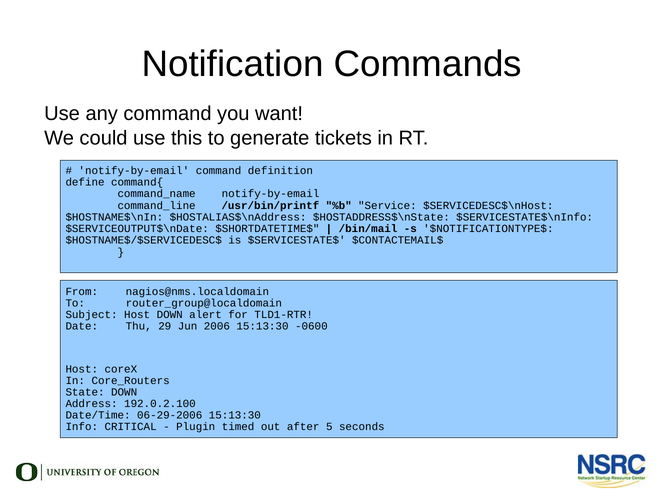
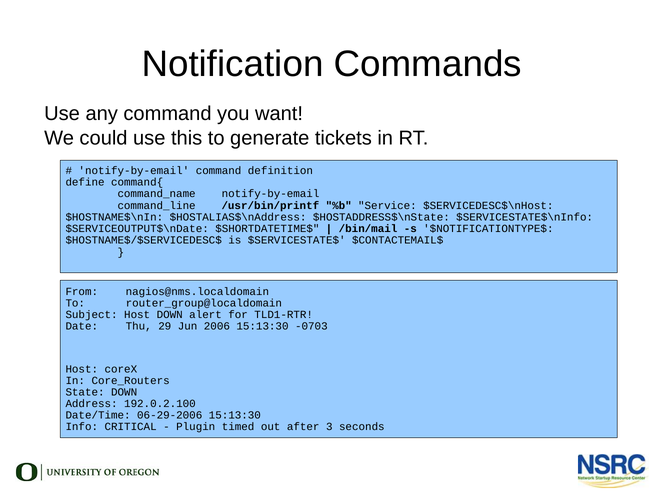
-0600: -0600 -> -0703
5: 5 -> 3
